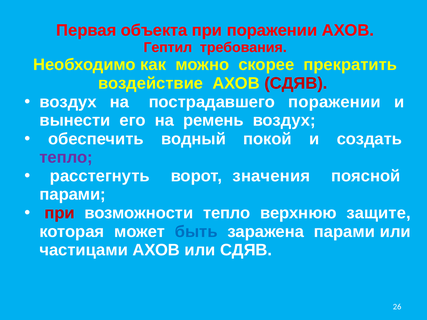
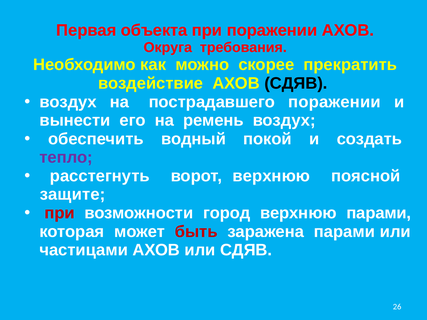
Гептил: Гептил -> Округа
СДЯВ at (296, 83) colour: red -> black
ворот значения: значения -> верхнюю
парами at (73, 195): парами -> защите
возможности тепло: тепло -> город
верхнюю защите: защите -> парами
быть colour: blue -> red
